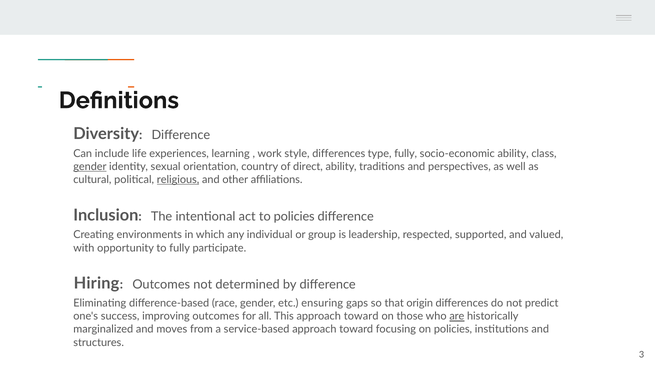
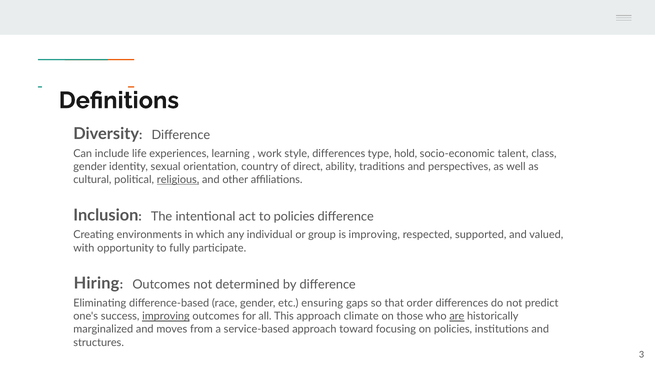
type fully: fully -> hold
socio-economic ability: ability -> talent
gender at (90, 167) underline: present -> none
is leadership: leadership -> improving
origin: origin -> order
improving at (166, 317) underline: none -> present
This approach toward: toward -> climate
